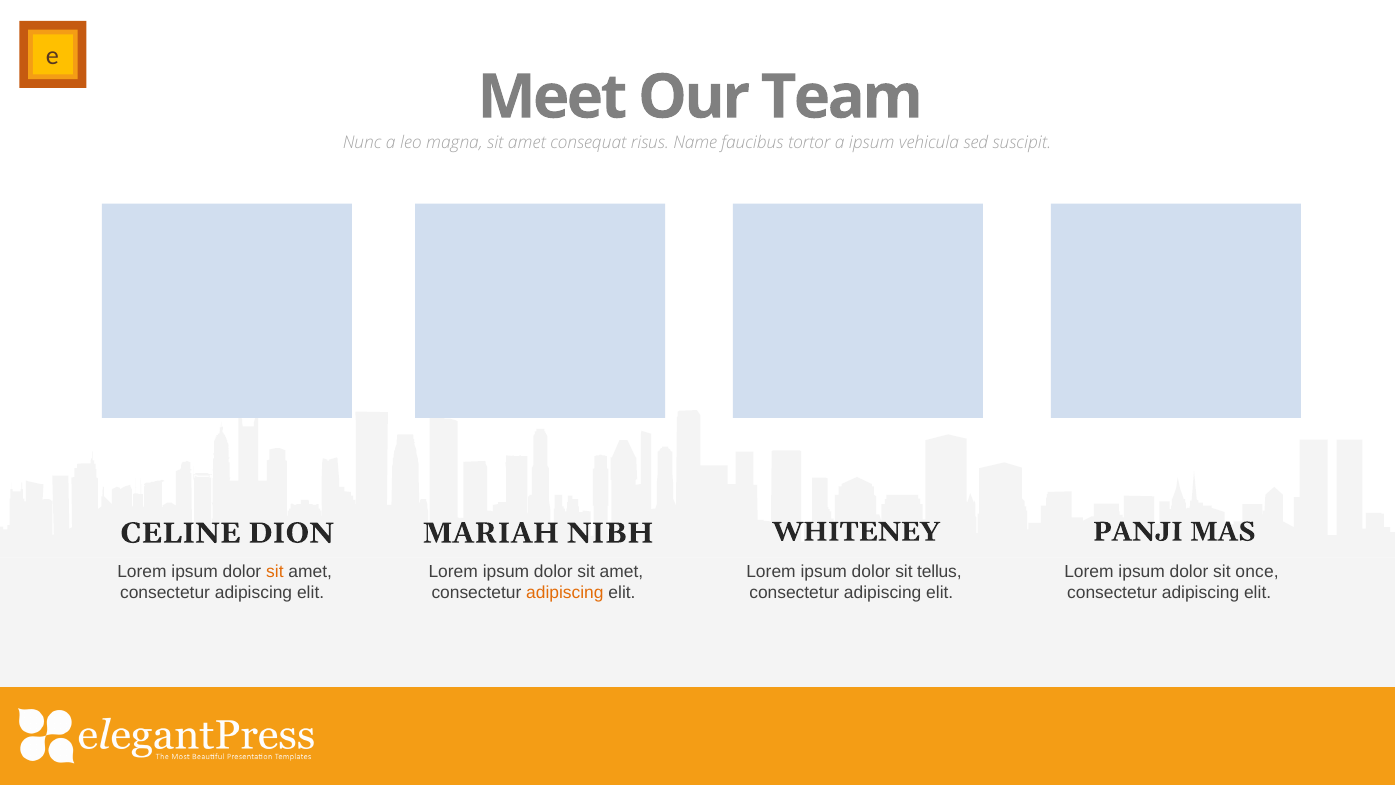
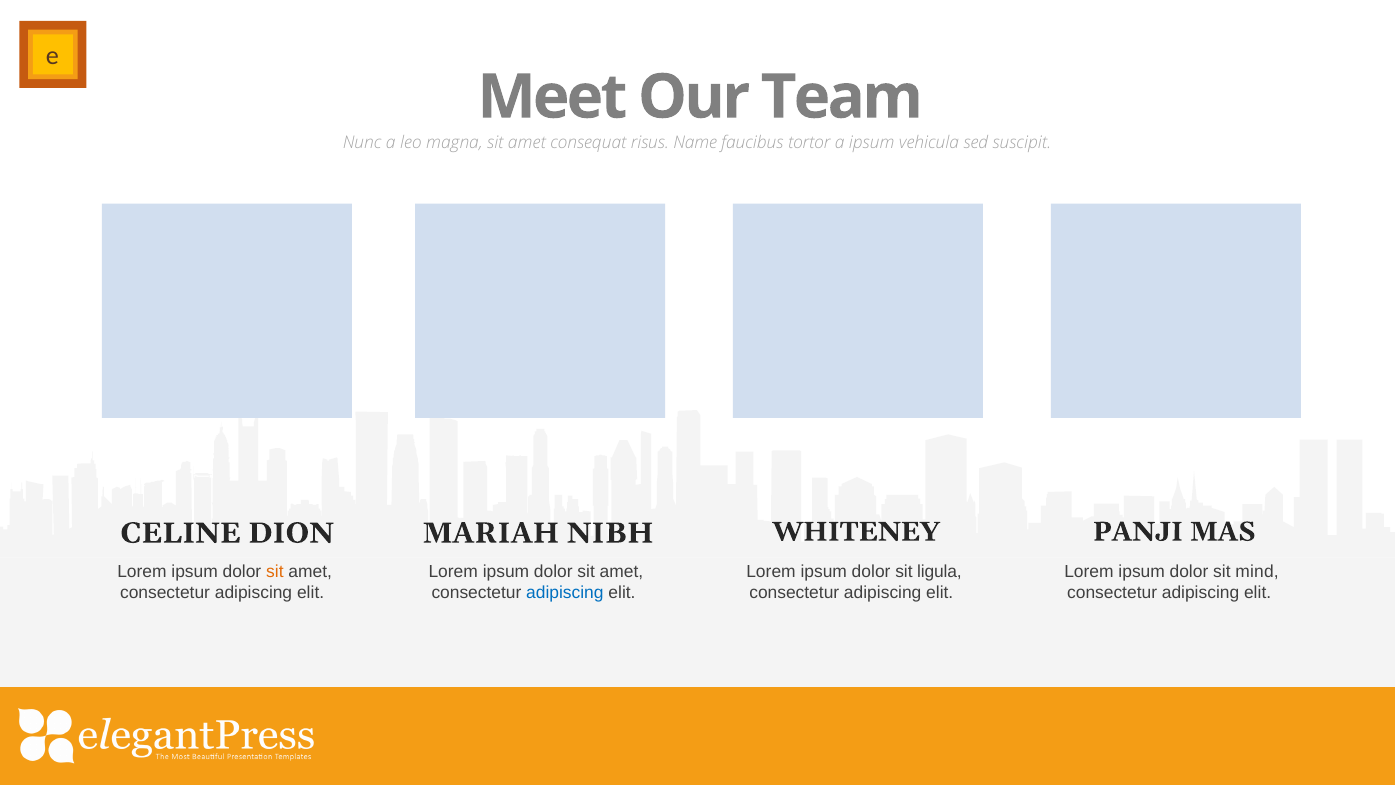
tellus: tellus -> ligula
once: once -> mind
adipiscing at (565, 593) colour: orange -> blue
